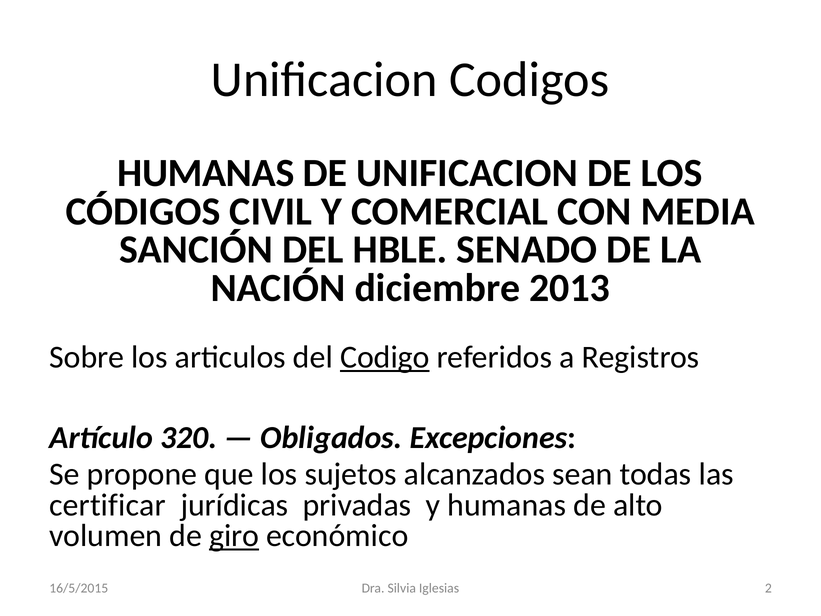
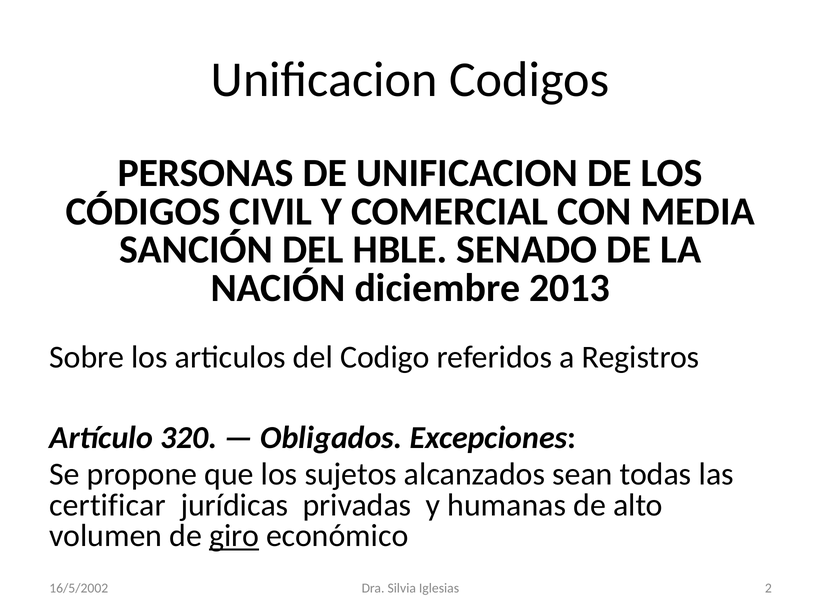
HUMANAS at (206, 173): HUMANAS -> PERSONAS
Codigo underline: present -> none
16/5/2015: 16/5/2015 -> 16/5/2002
